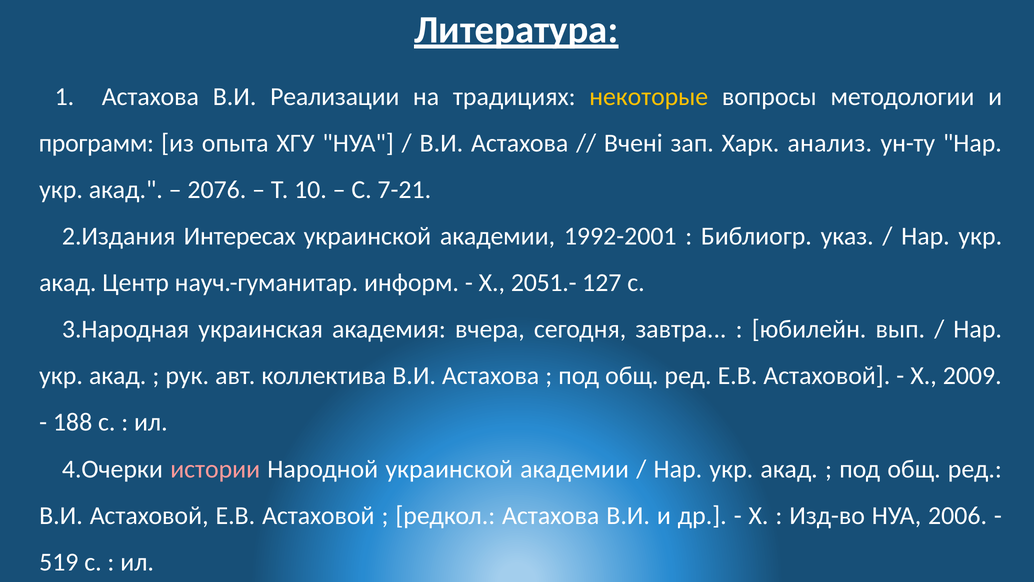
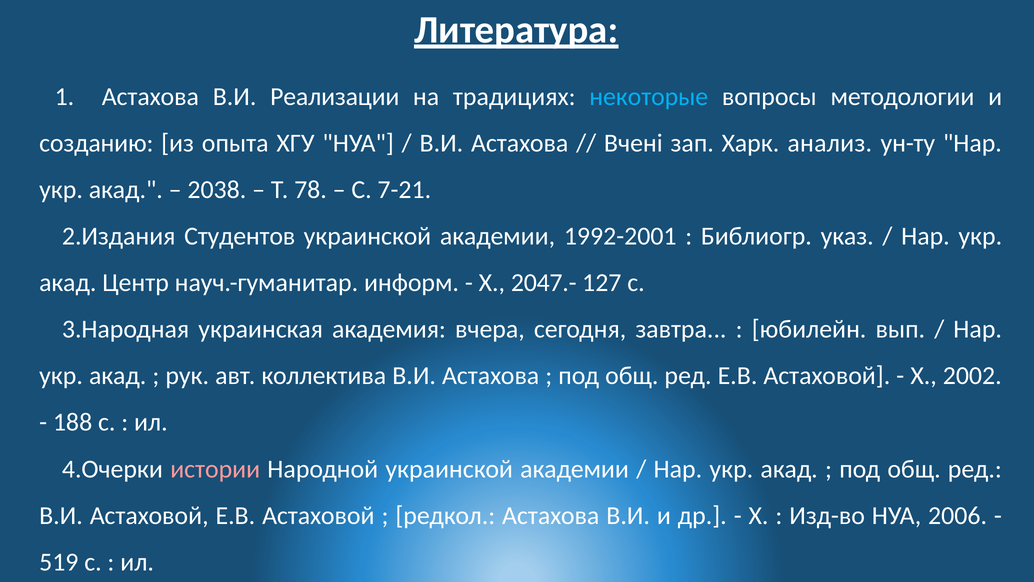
некоторые colour: yellow -> light blue
программ: программ -> созданию
2076: 2076 -> 2038
10: 10 -> 78
Интересах: Интересах -> Студентов
2051.-: 2051.- -> 2047.-
2009: 2009 -> 2002
